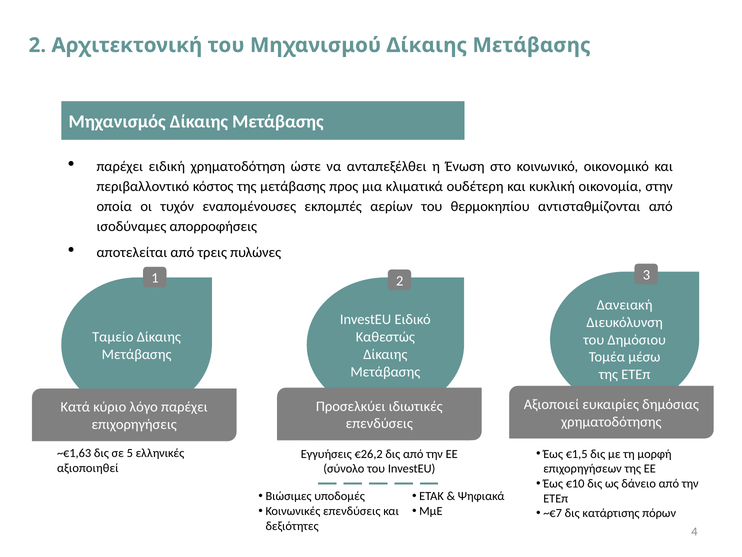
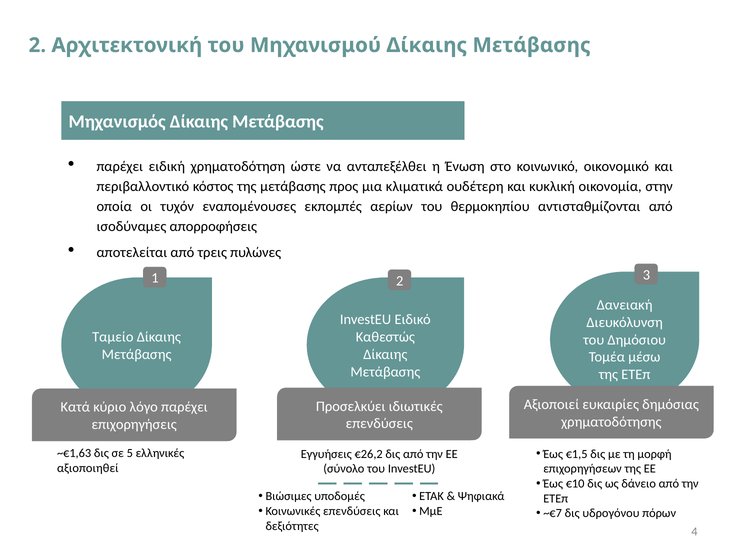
κατάρτισης: κατάρτισης -> υδρογόνου
